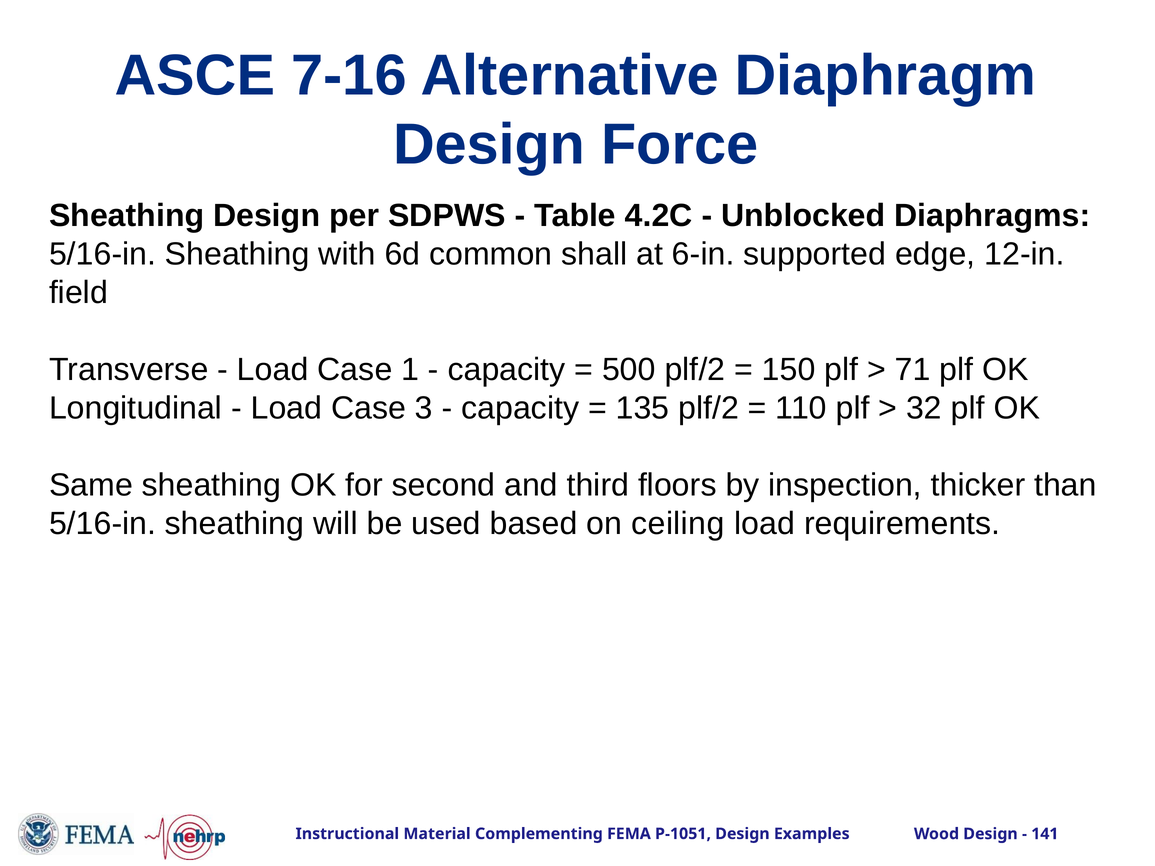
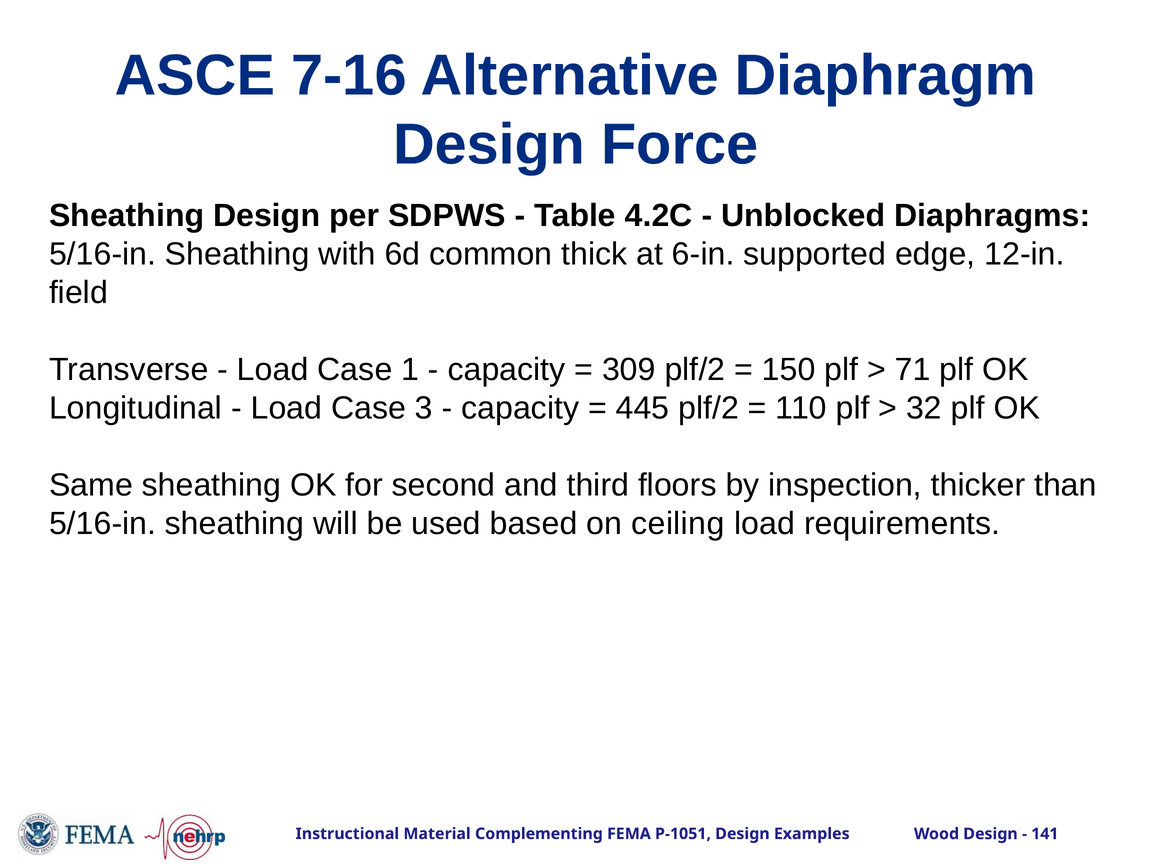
shall: shall -> thick
500: 500 -> 309
135: 135 -> 445
